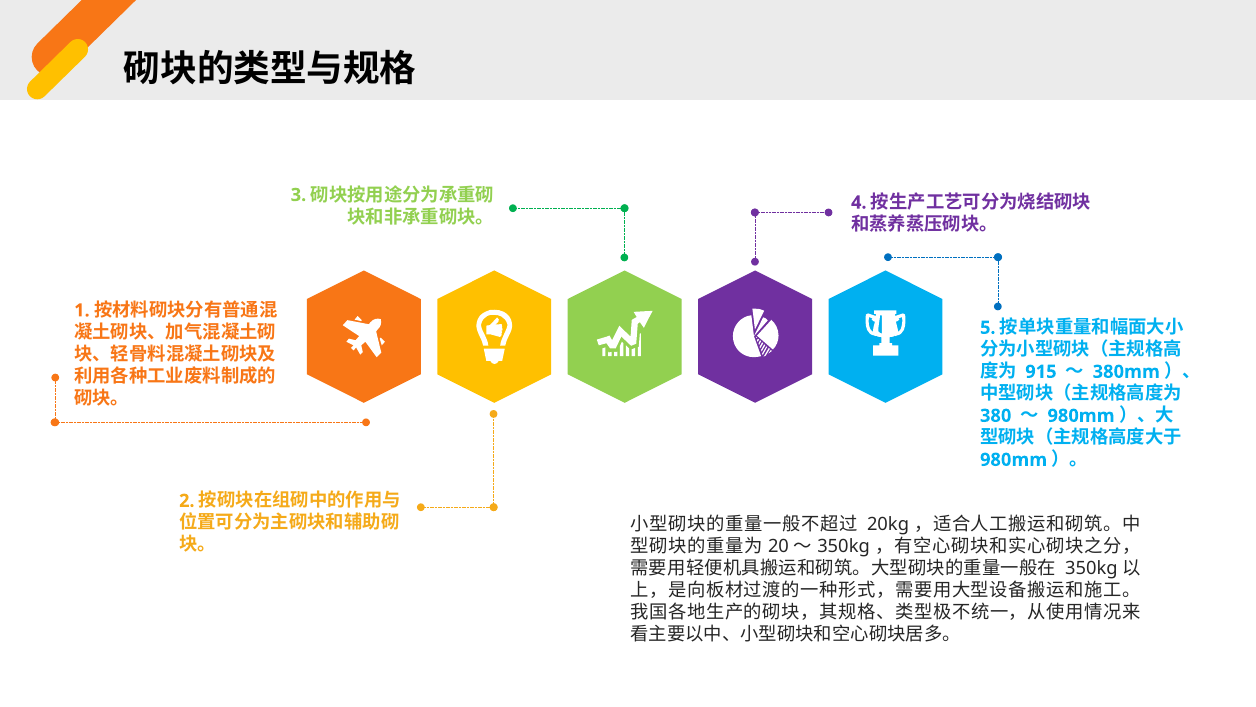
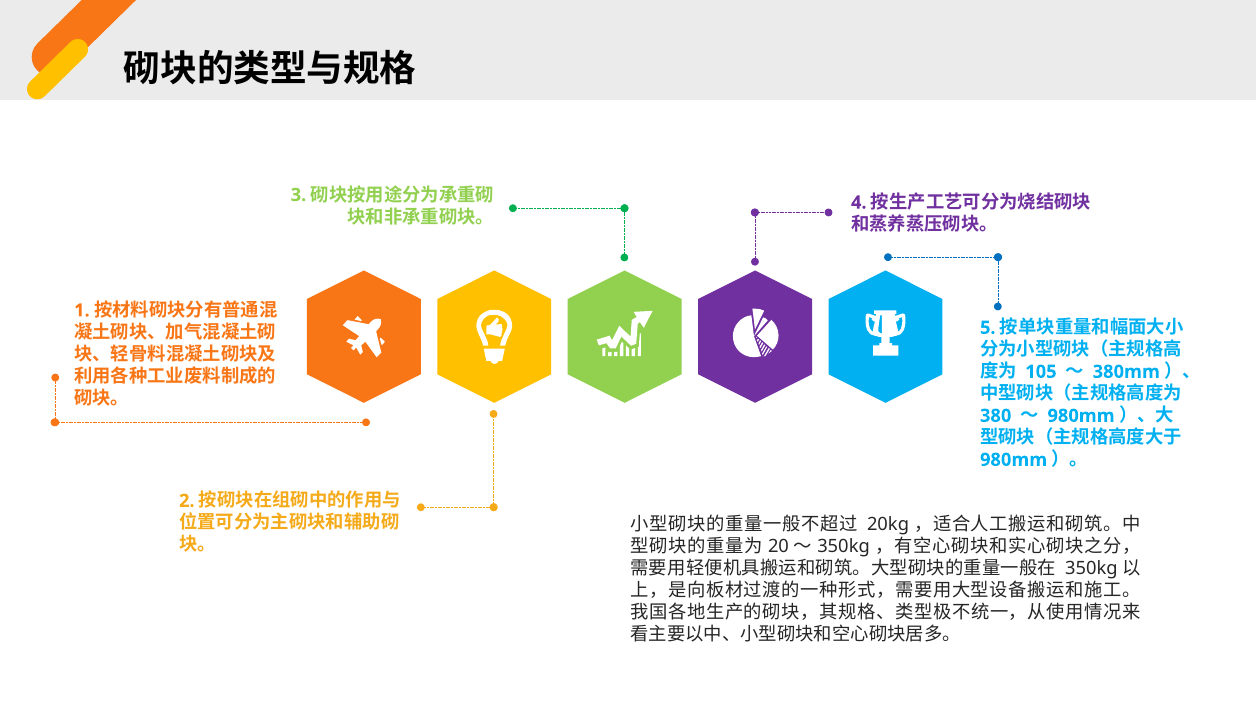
915: 915 -> 105
